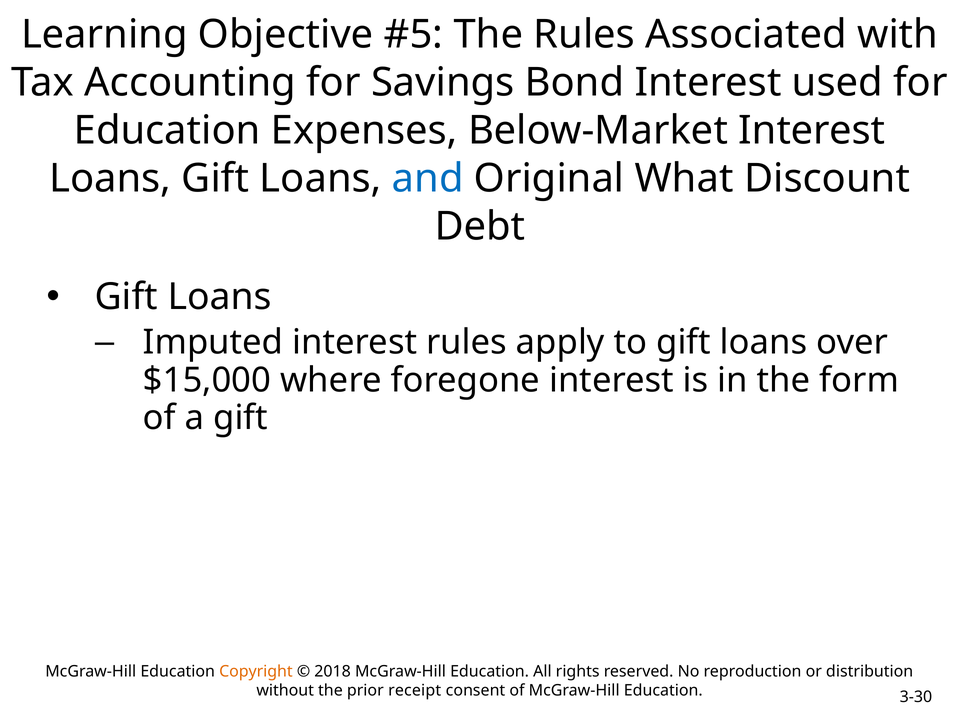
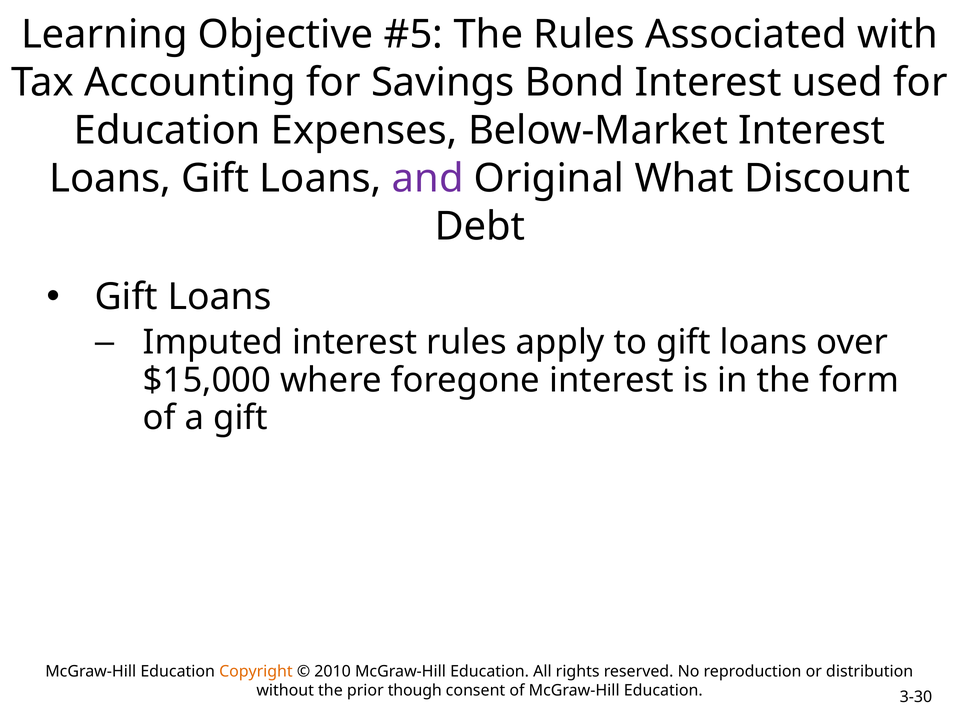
and colour: blue -> purple
2018: 2018 -> 2010
receipt: receipt -> though
